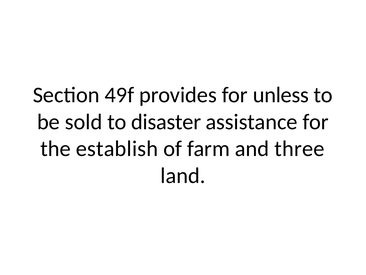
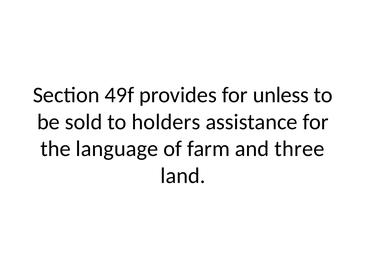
disaster: disaster -> holders
establish: establish -> language
